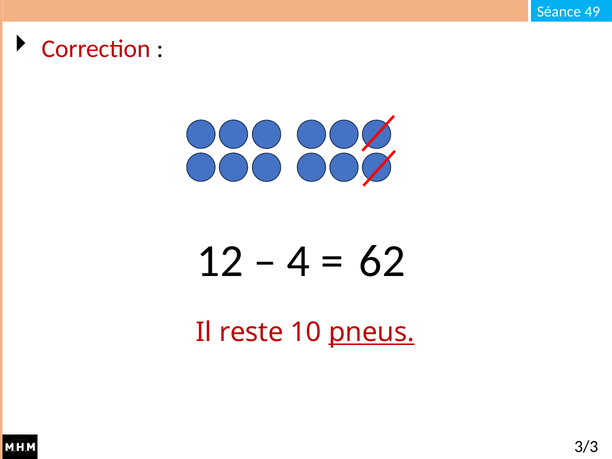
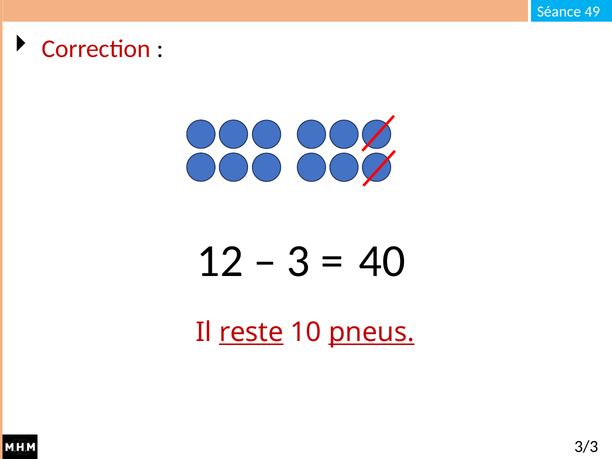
4: 4 -> 3
62: 62 -> 40
reste underline: none -> present
